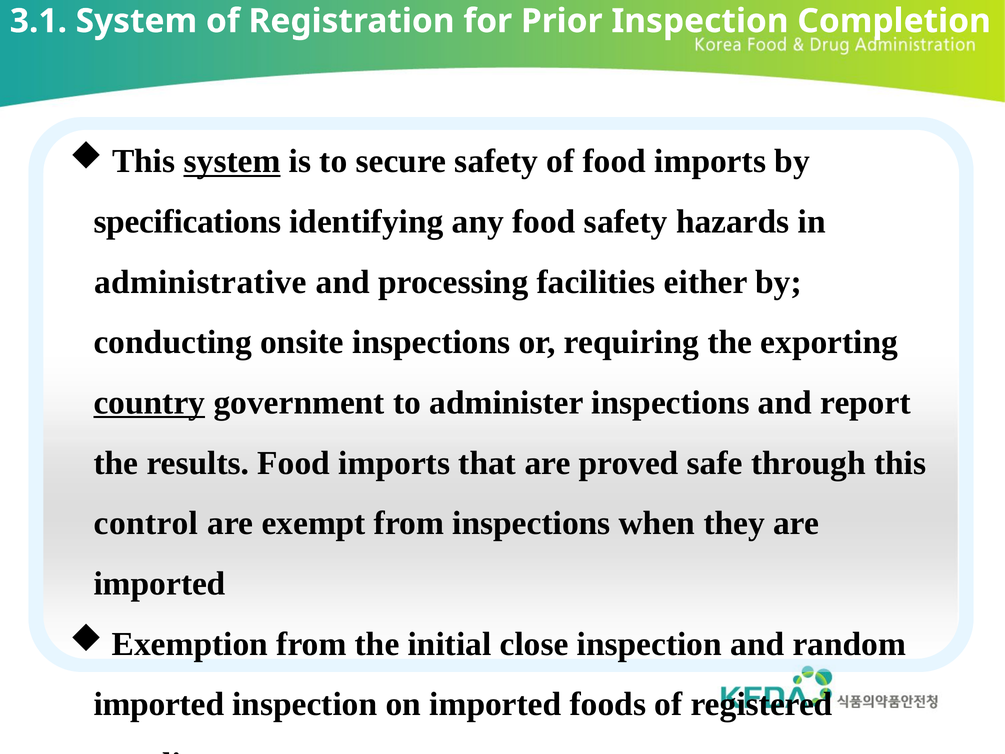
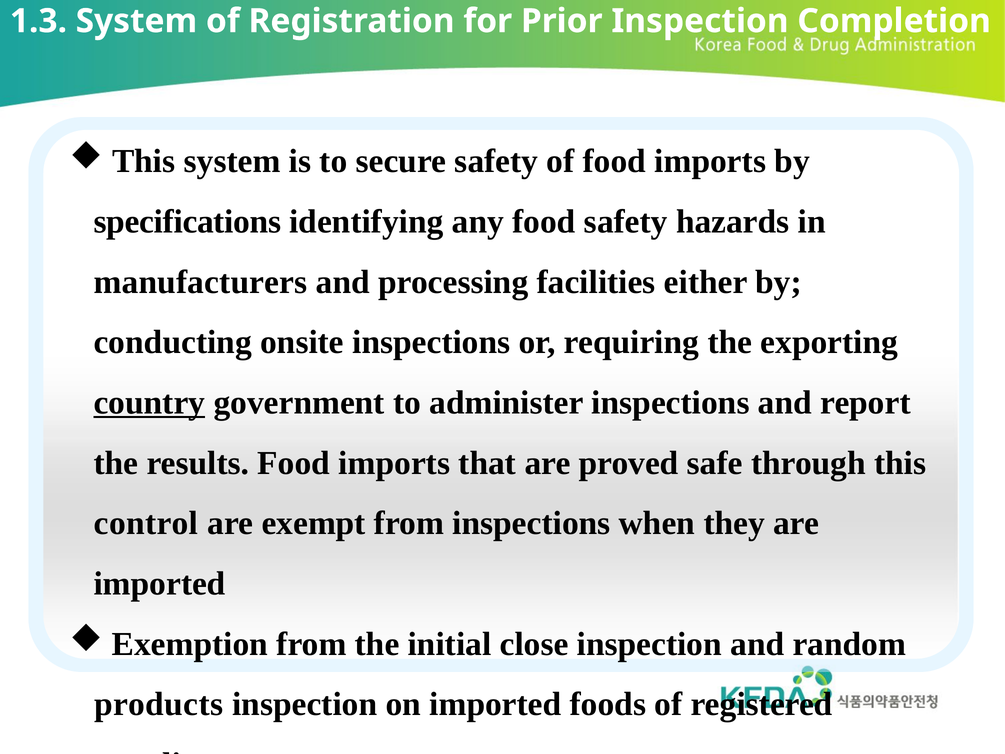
3.1: 3.1 -> 1.3
system at (232, 161) underline: present -> none
administrative: administrative -> manufacturers
imported at (159, 704): imported -> products
